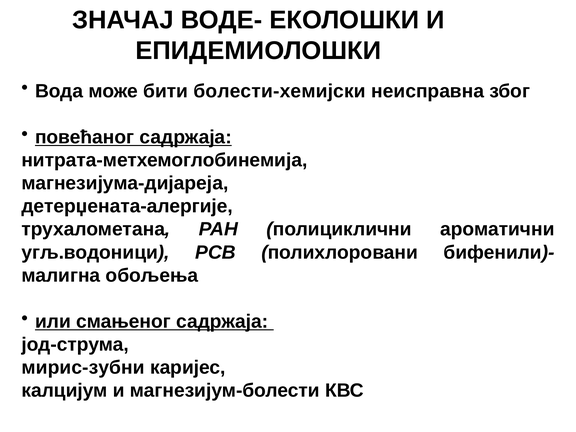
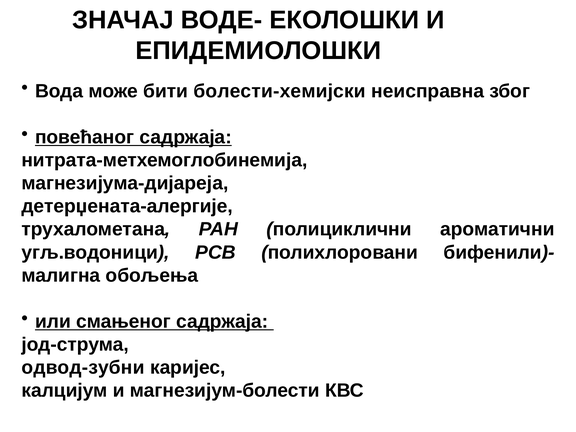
мирис-зубни: мирис-зубни -> одвод-зубни
